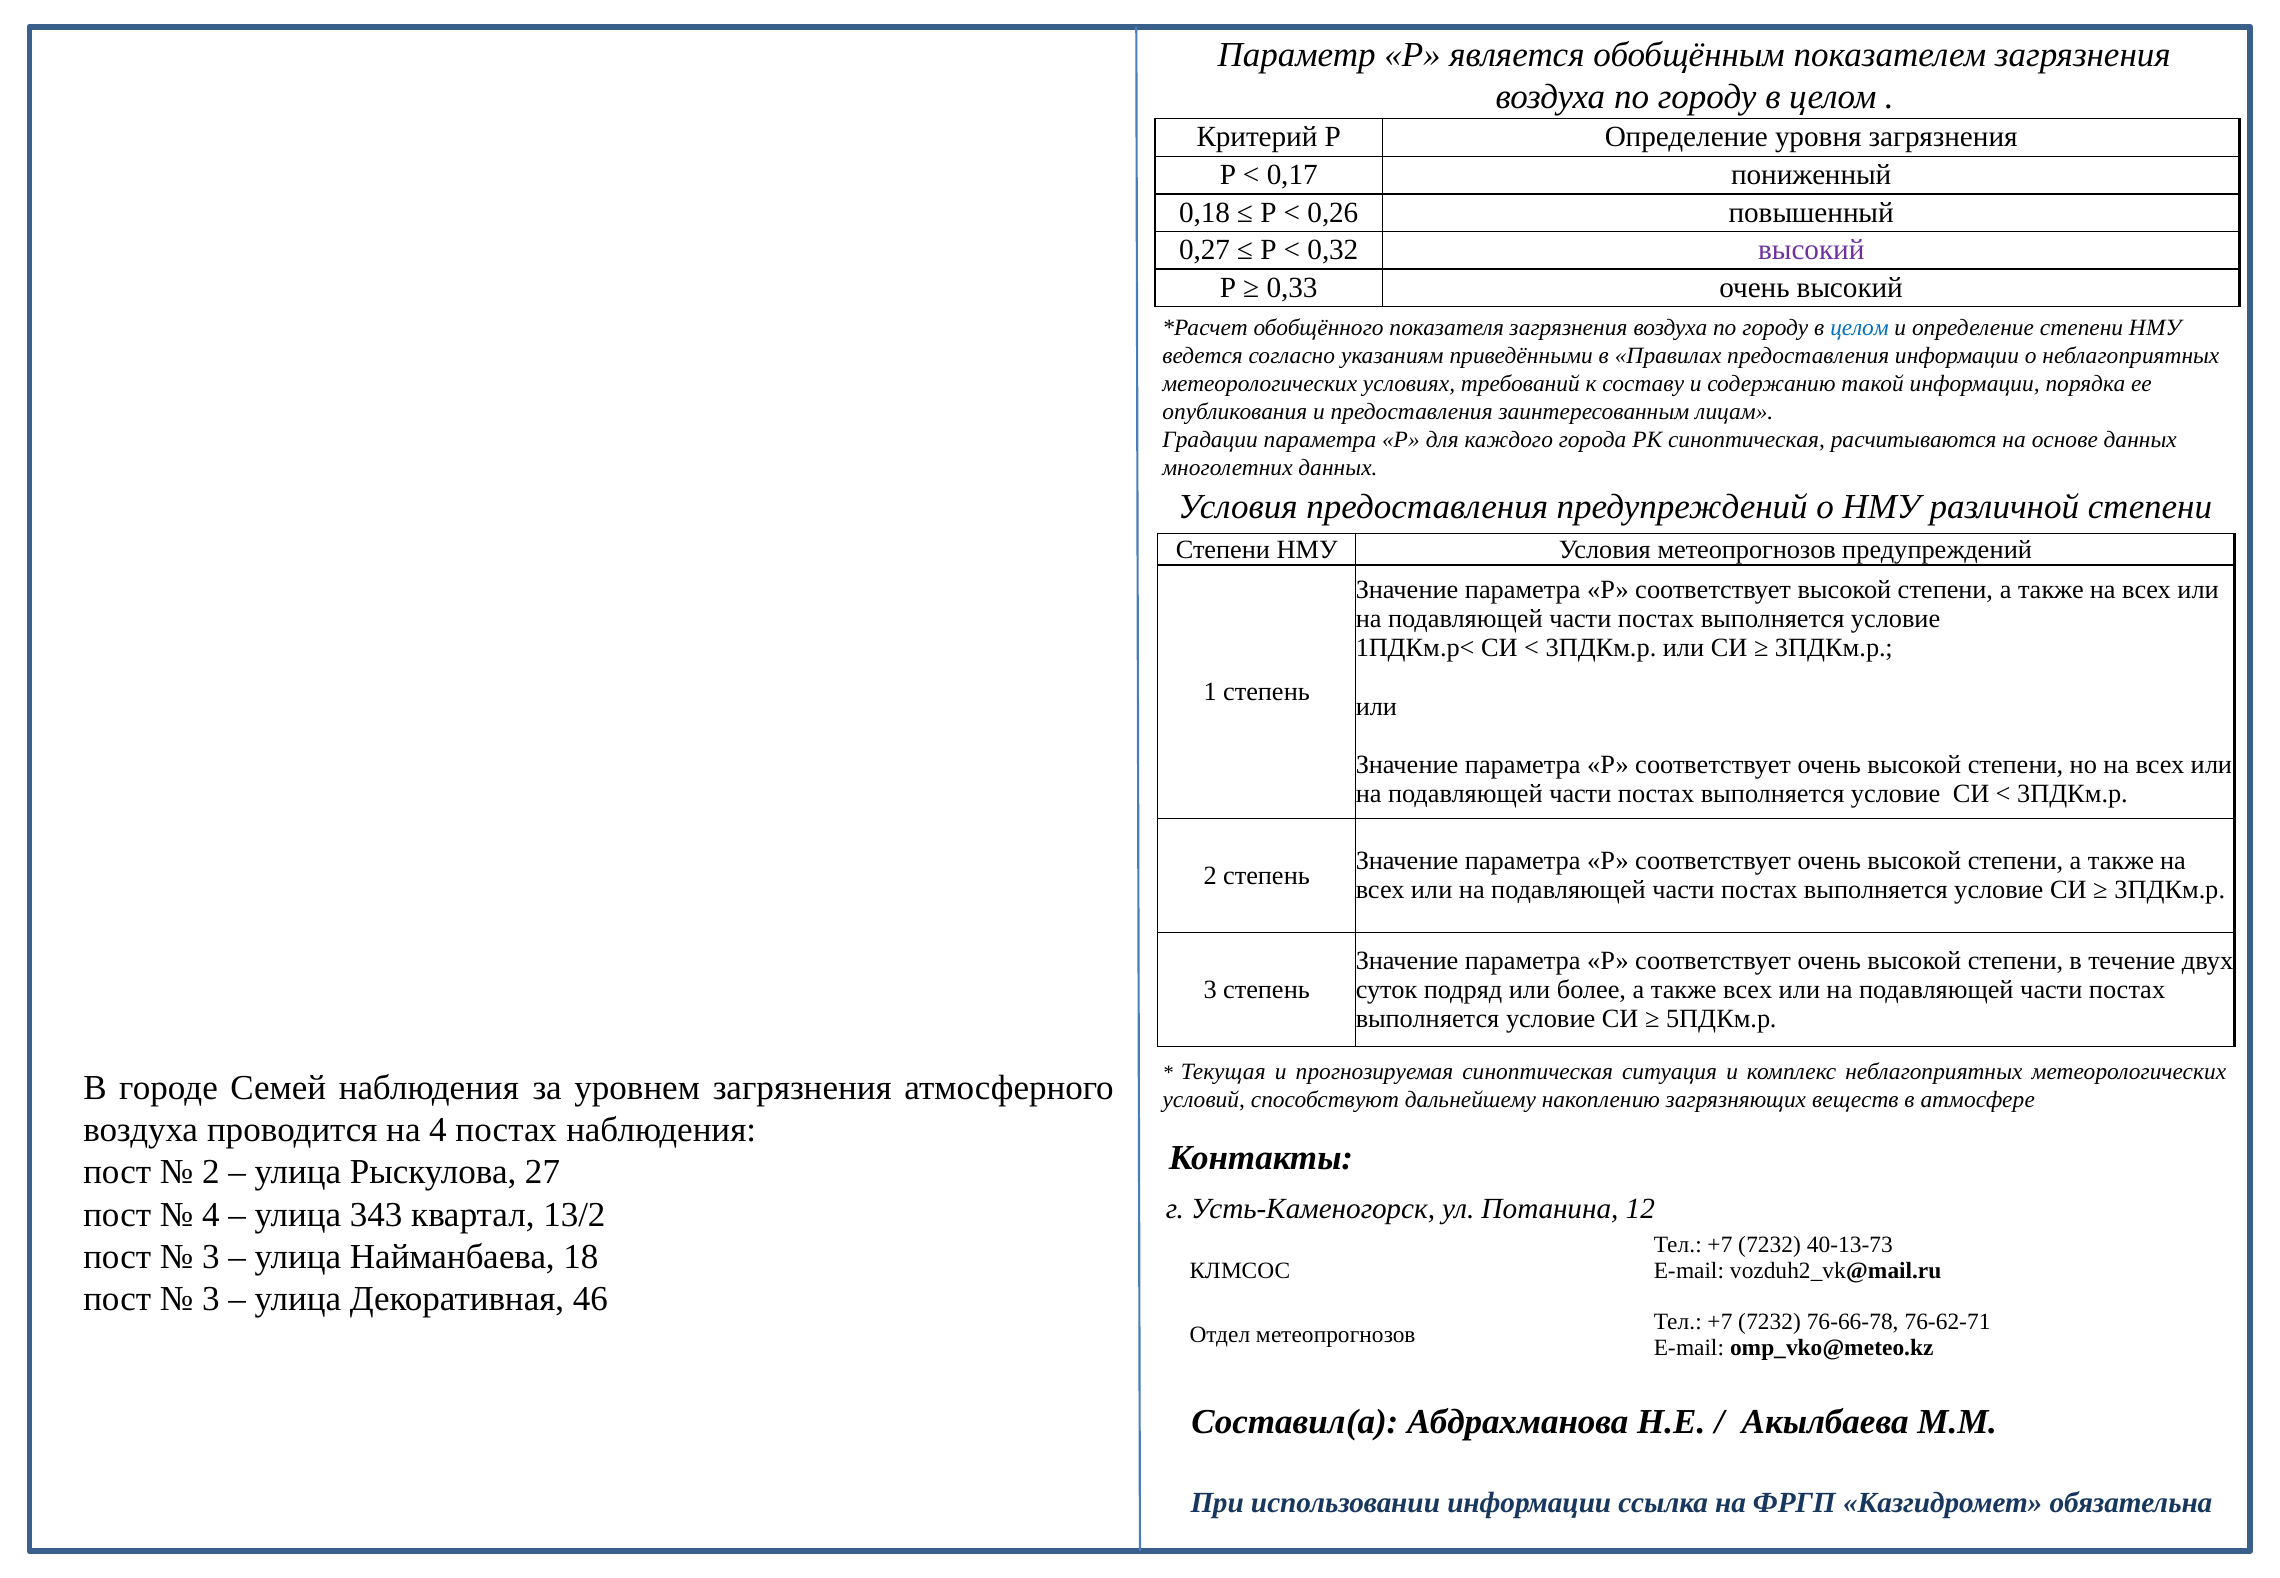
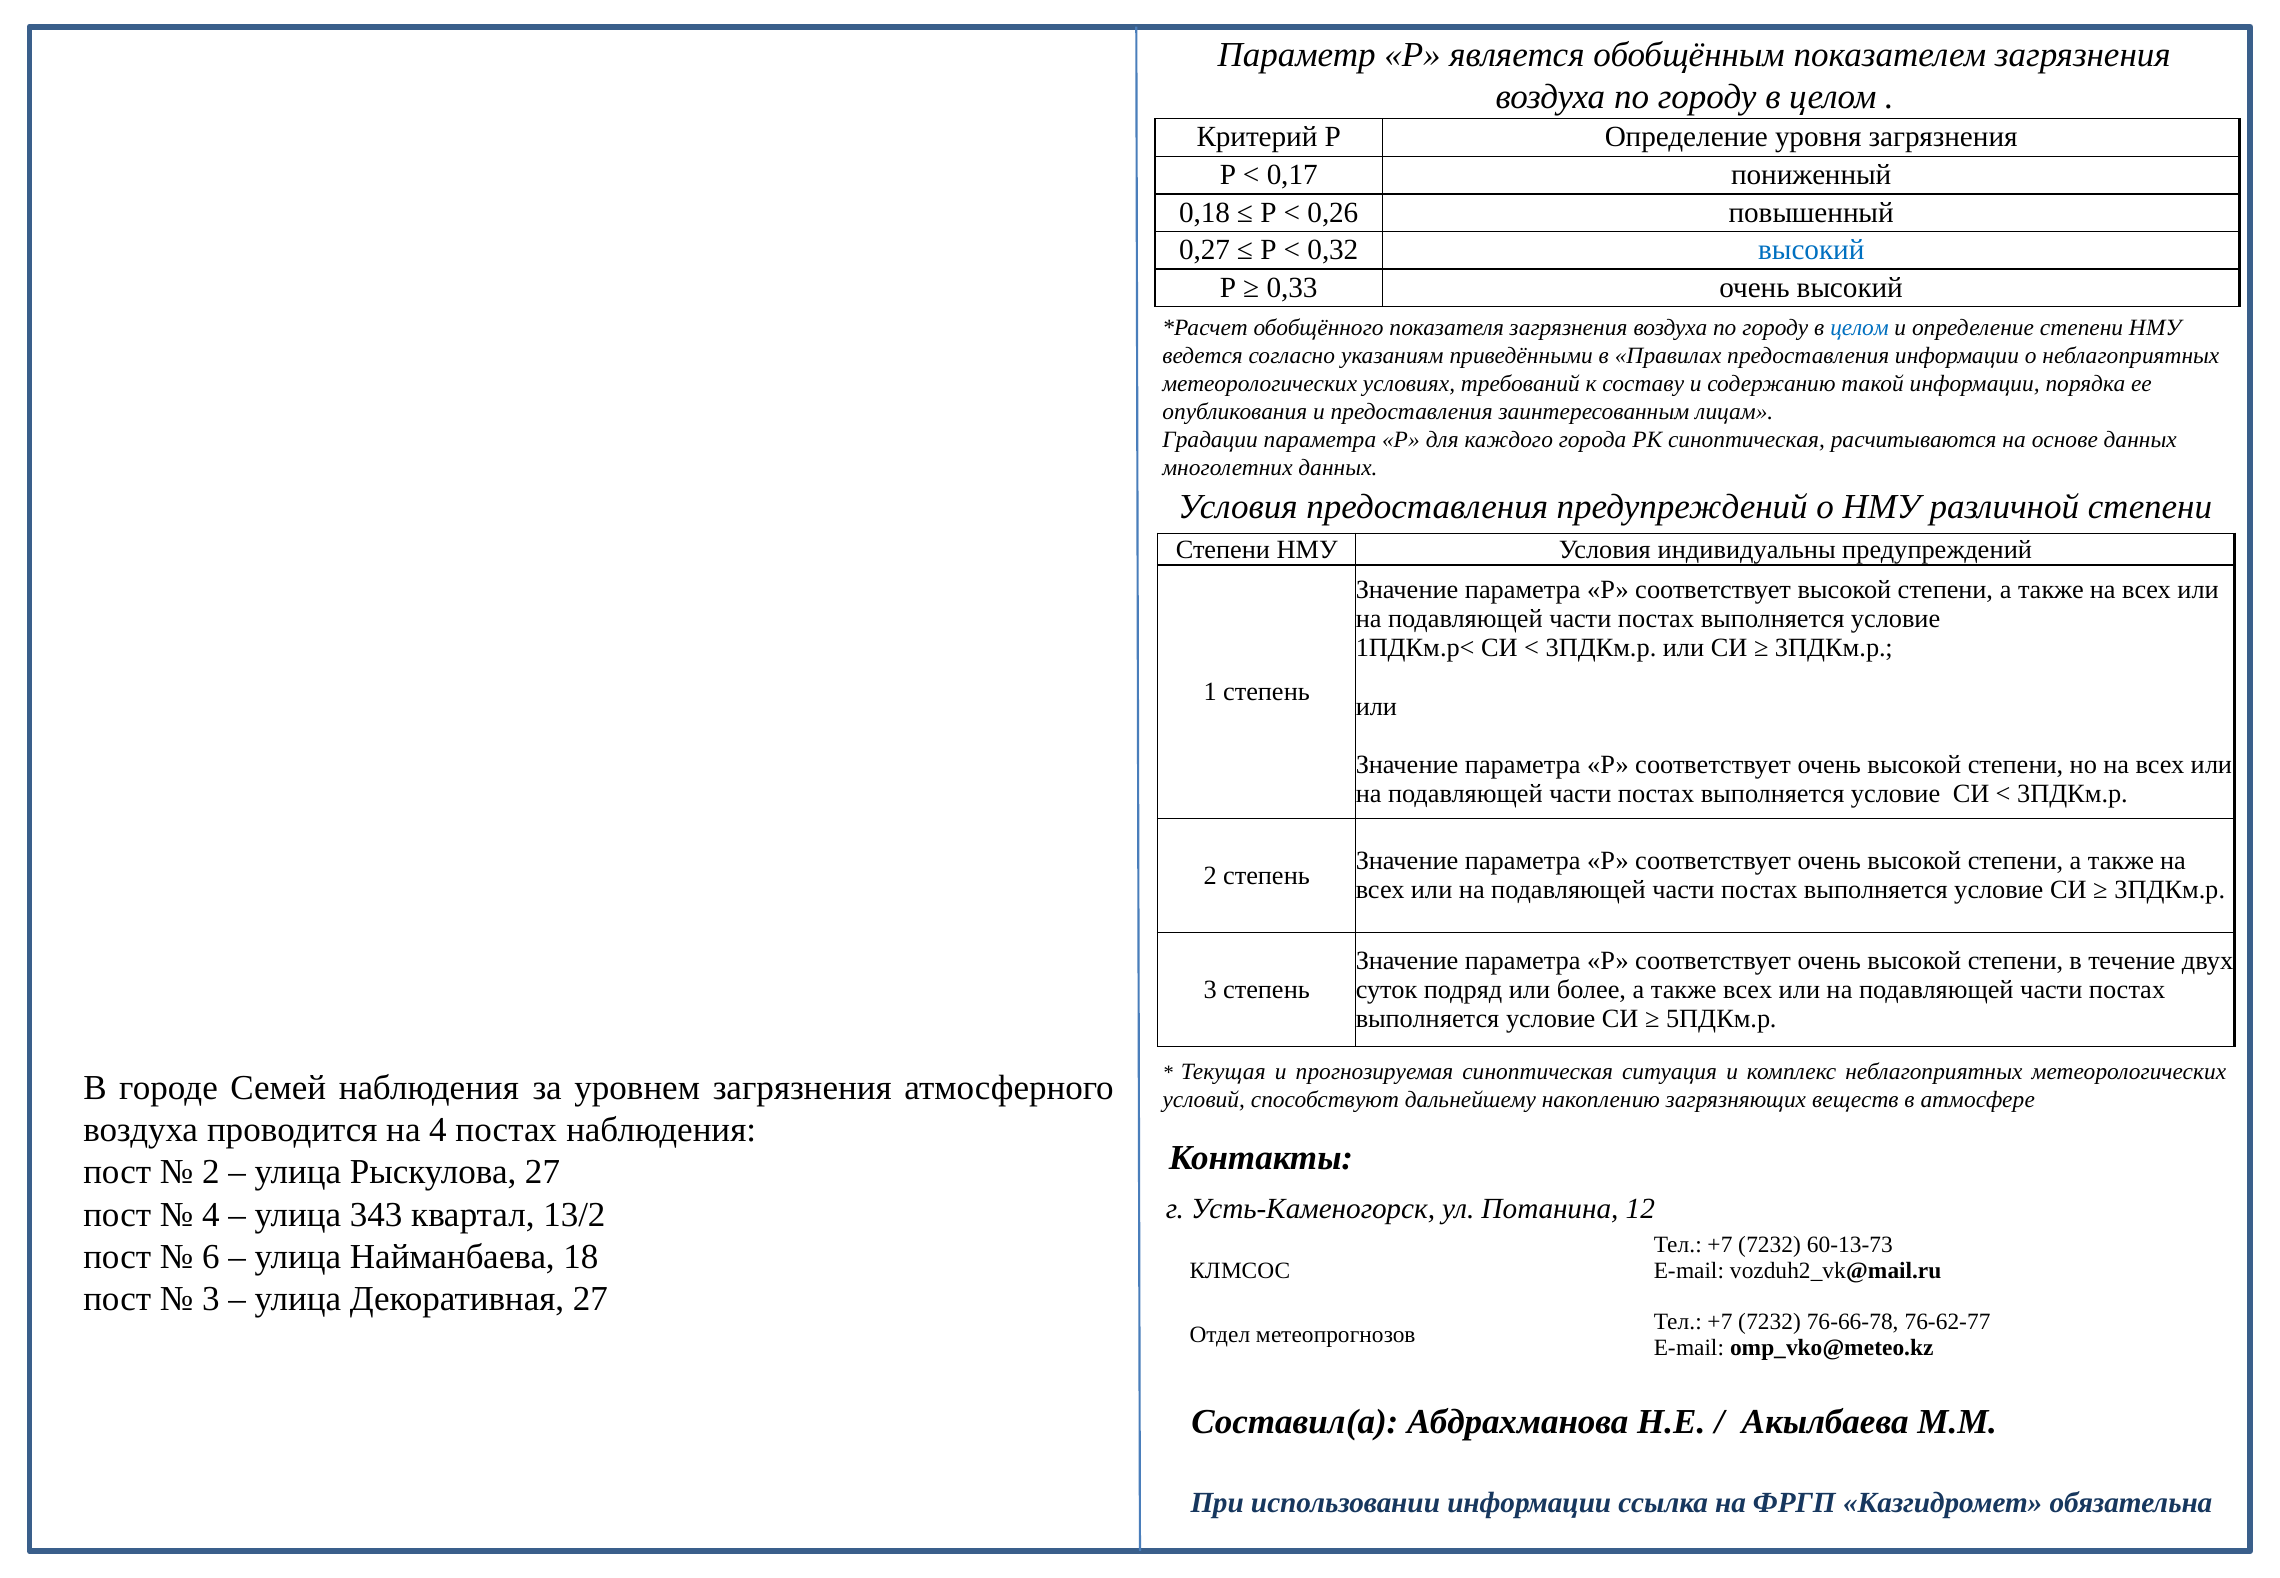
высокий at (1811, 250) colour: purple -> blue
Условия метеопрогнозов: метеопрогнозов -> индивидуальны
40-13-73: 40-13-73 -> 60-13-73
3 at (211, 1257): 3 -> 6
Декоративная 46: 46 -> 27
76-62-71: 76-62-71 -> 76-62-77
